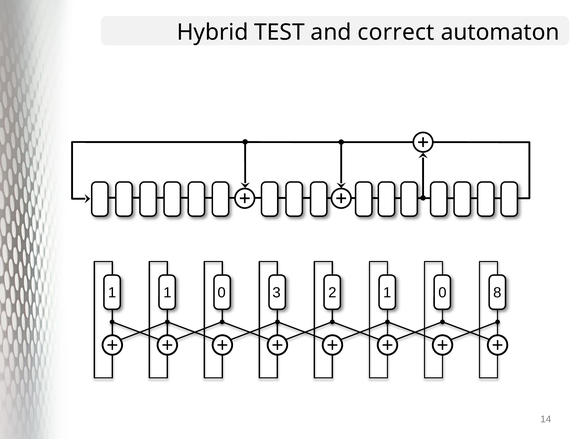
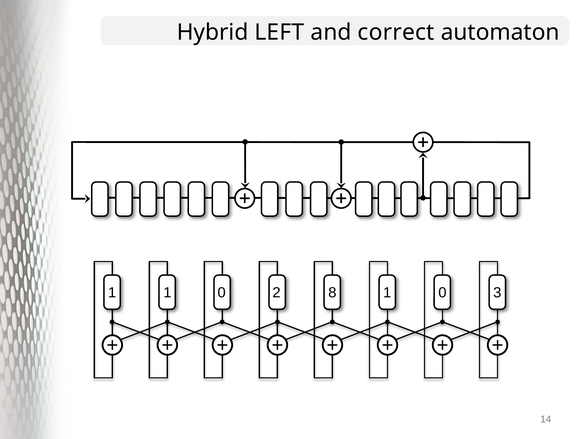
TEST: TEST -> LEFT
3: 3 -> 2
2: 2 -> 8
8: 8 -> 3
